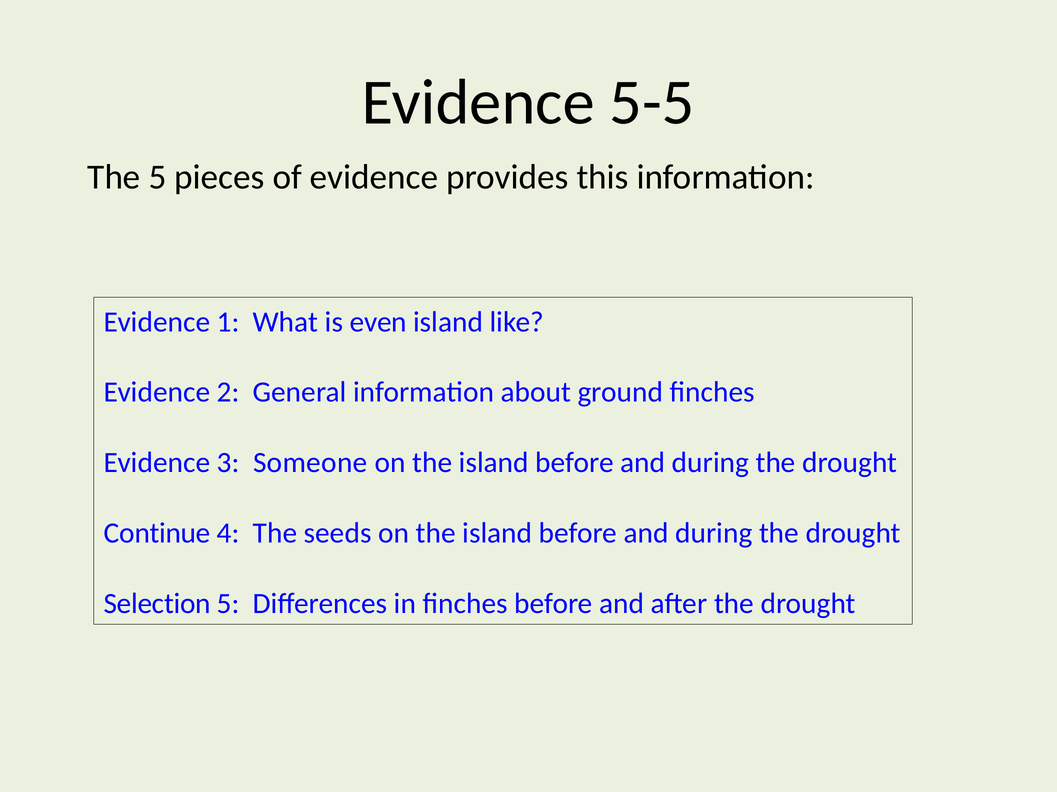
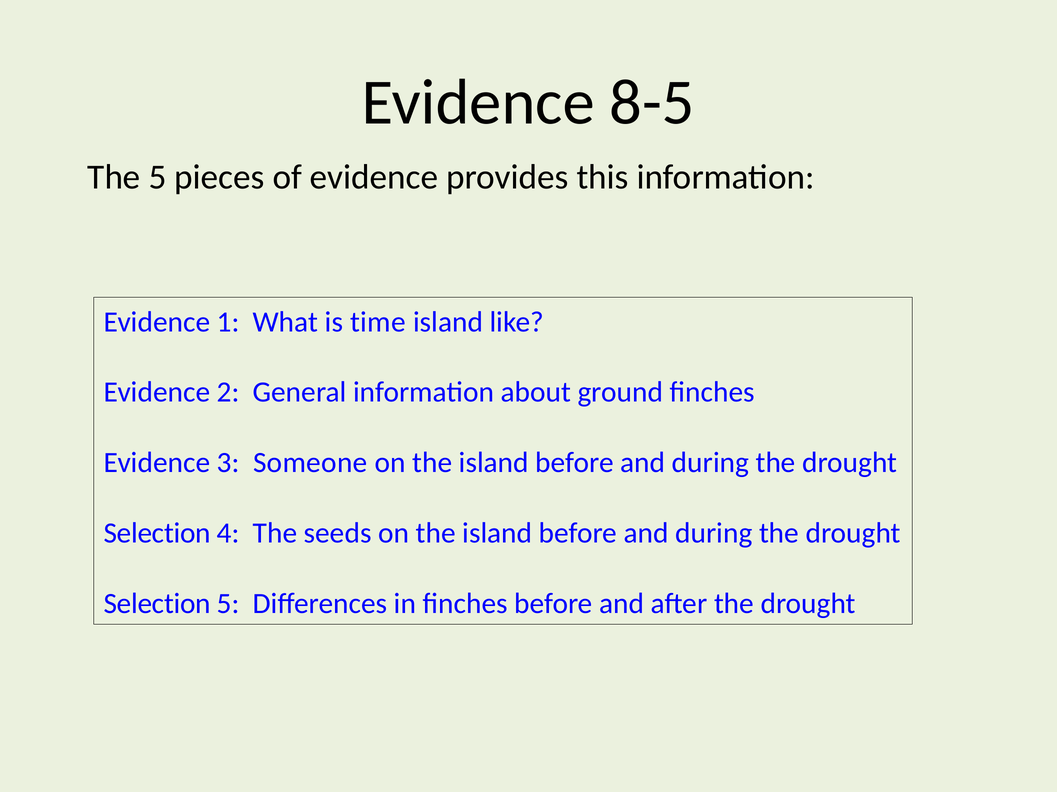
5-5: 5-5 -> 8-5
even: even -> time
Continue at (157, 534): Continue -> Selection
